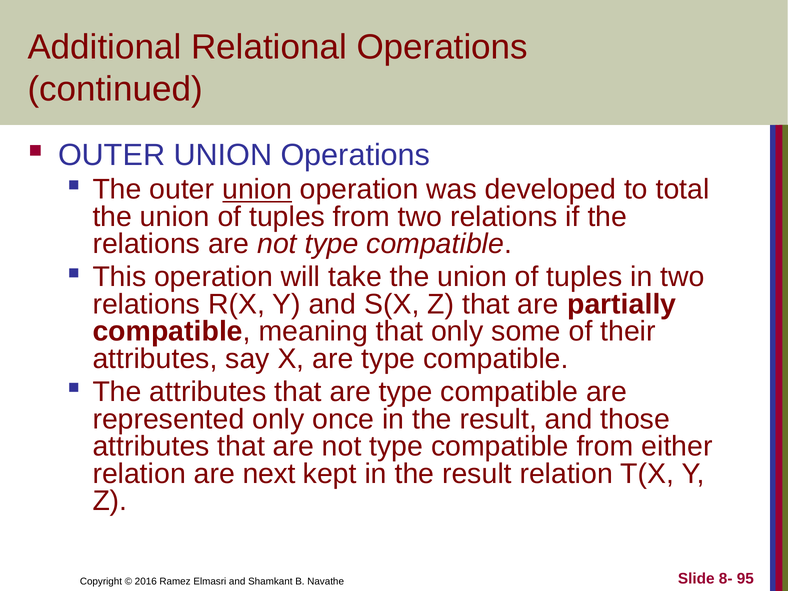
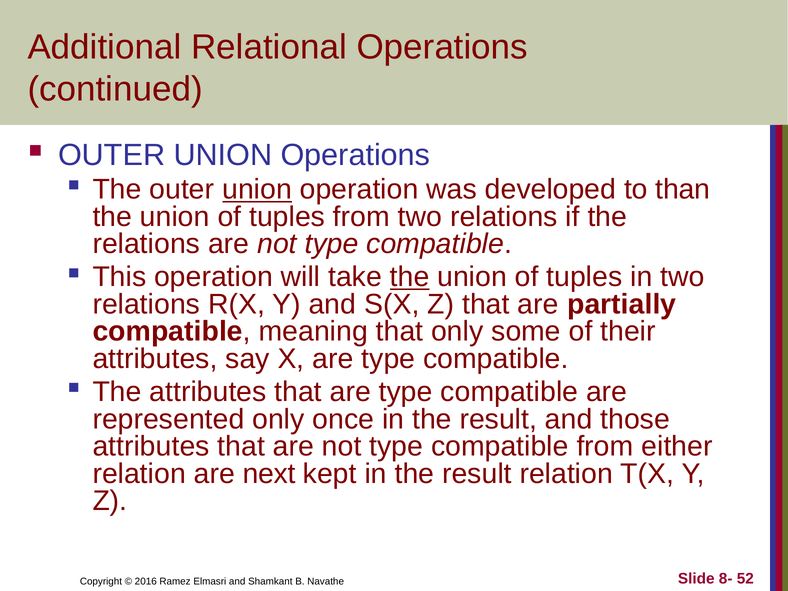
total: total -> than
the at (410, 277) underline: none -> present
95: 95 -> 52
